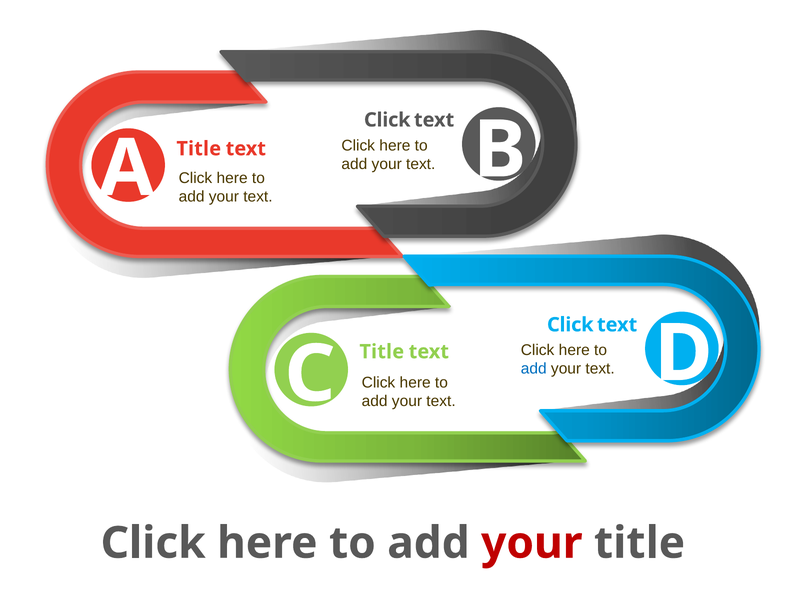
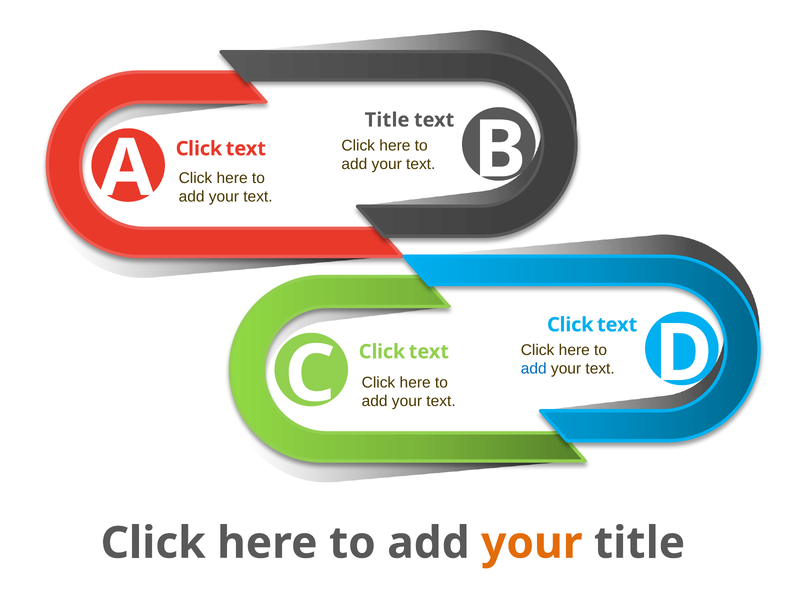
Click at (387, 120): Click -> Title
Title at (199, 149): Title -> Click
Title at (382, 352): Title -> Click
your at (532, 543) colour: red -> orange
